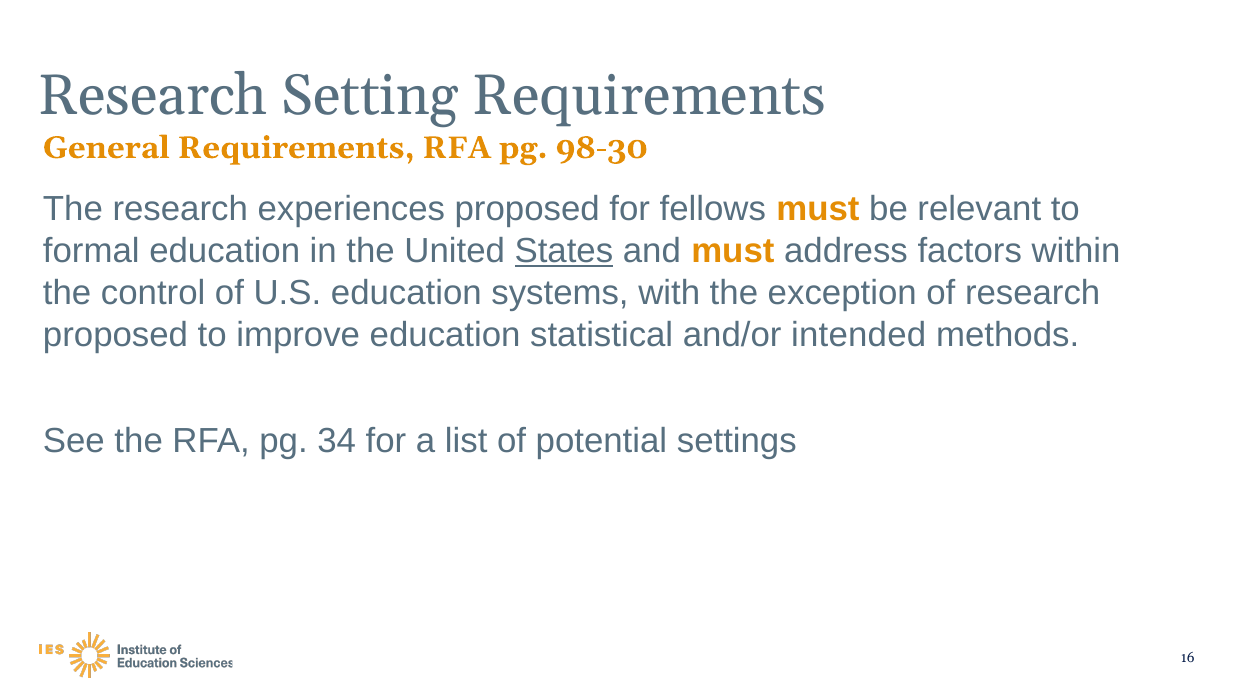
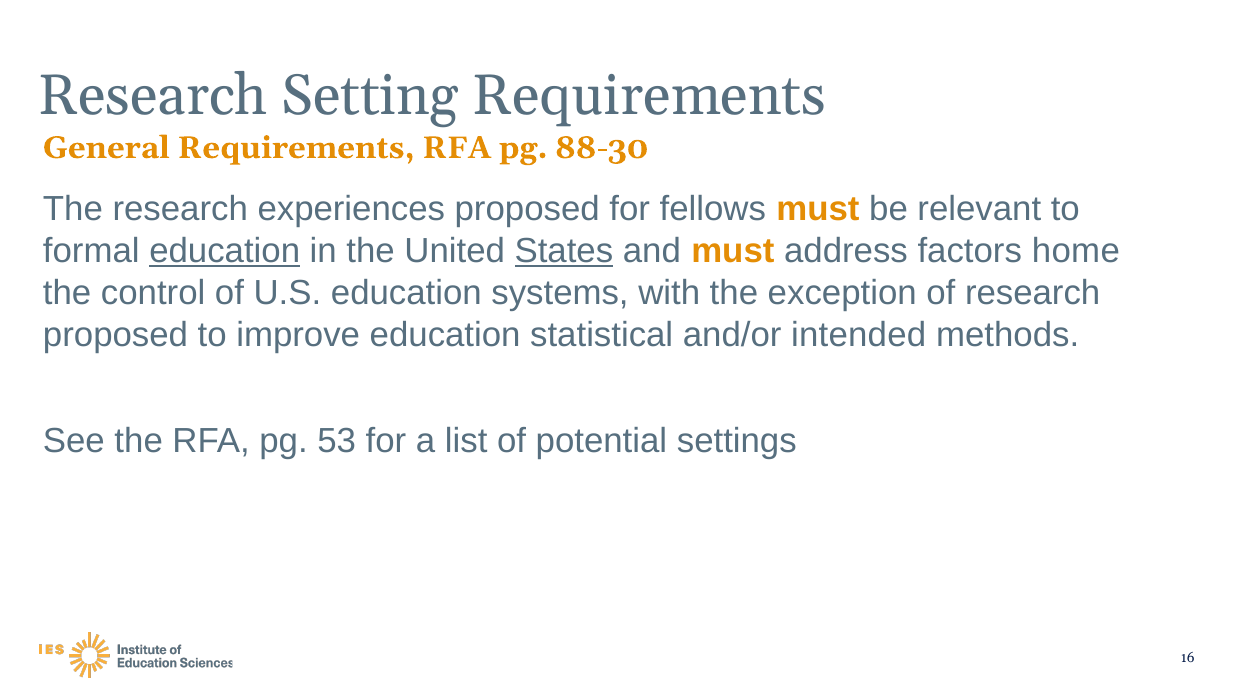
98-30: 98-30 -> 88-30
education at (225, 251) underline: none -> present
within: within -> home
34: 34 -> 53
